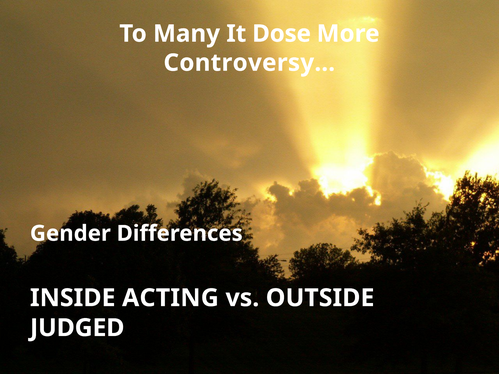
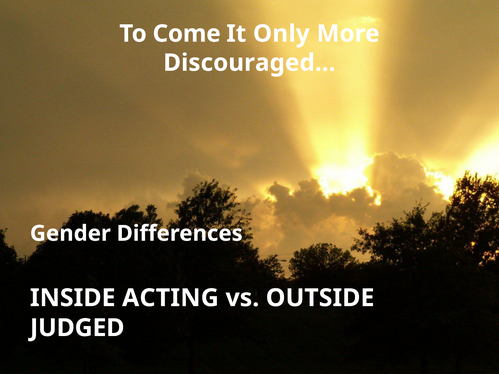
Many: Many -> Come
Dose: Dose -> Only
Controversy…: Controversy… -> Discouraged…
